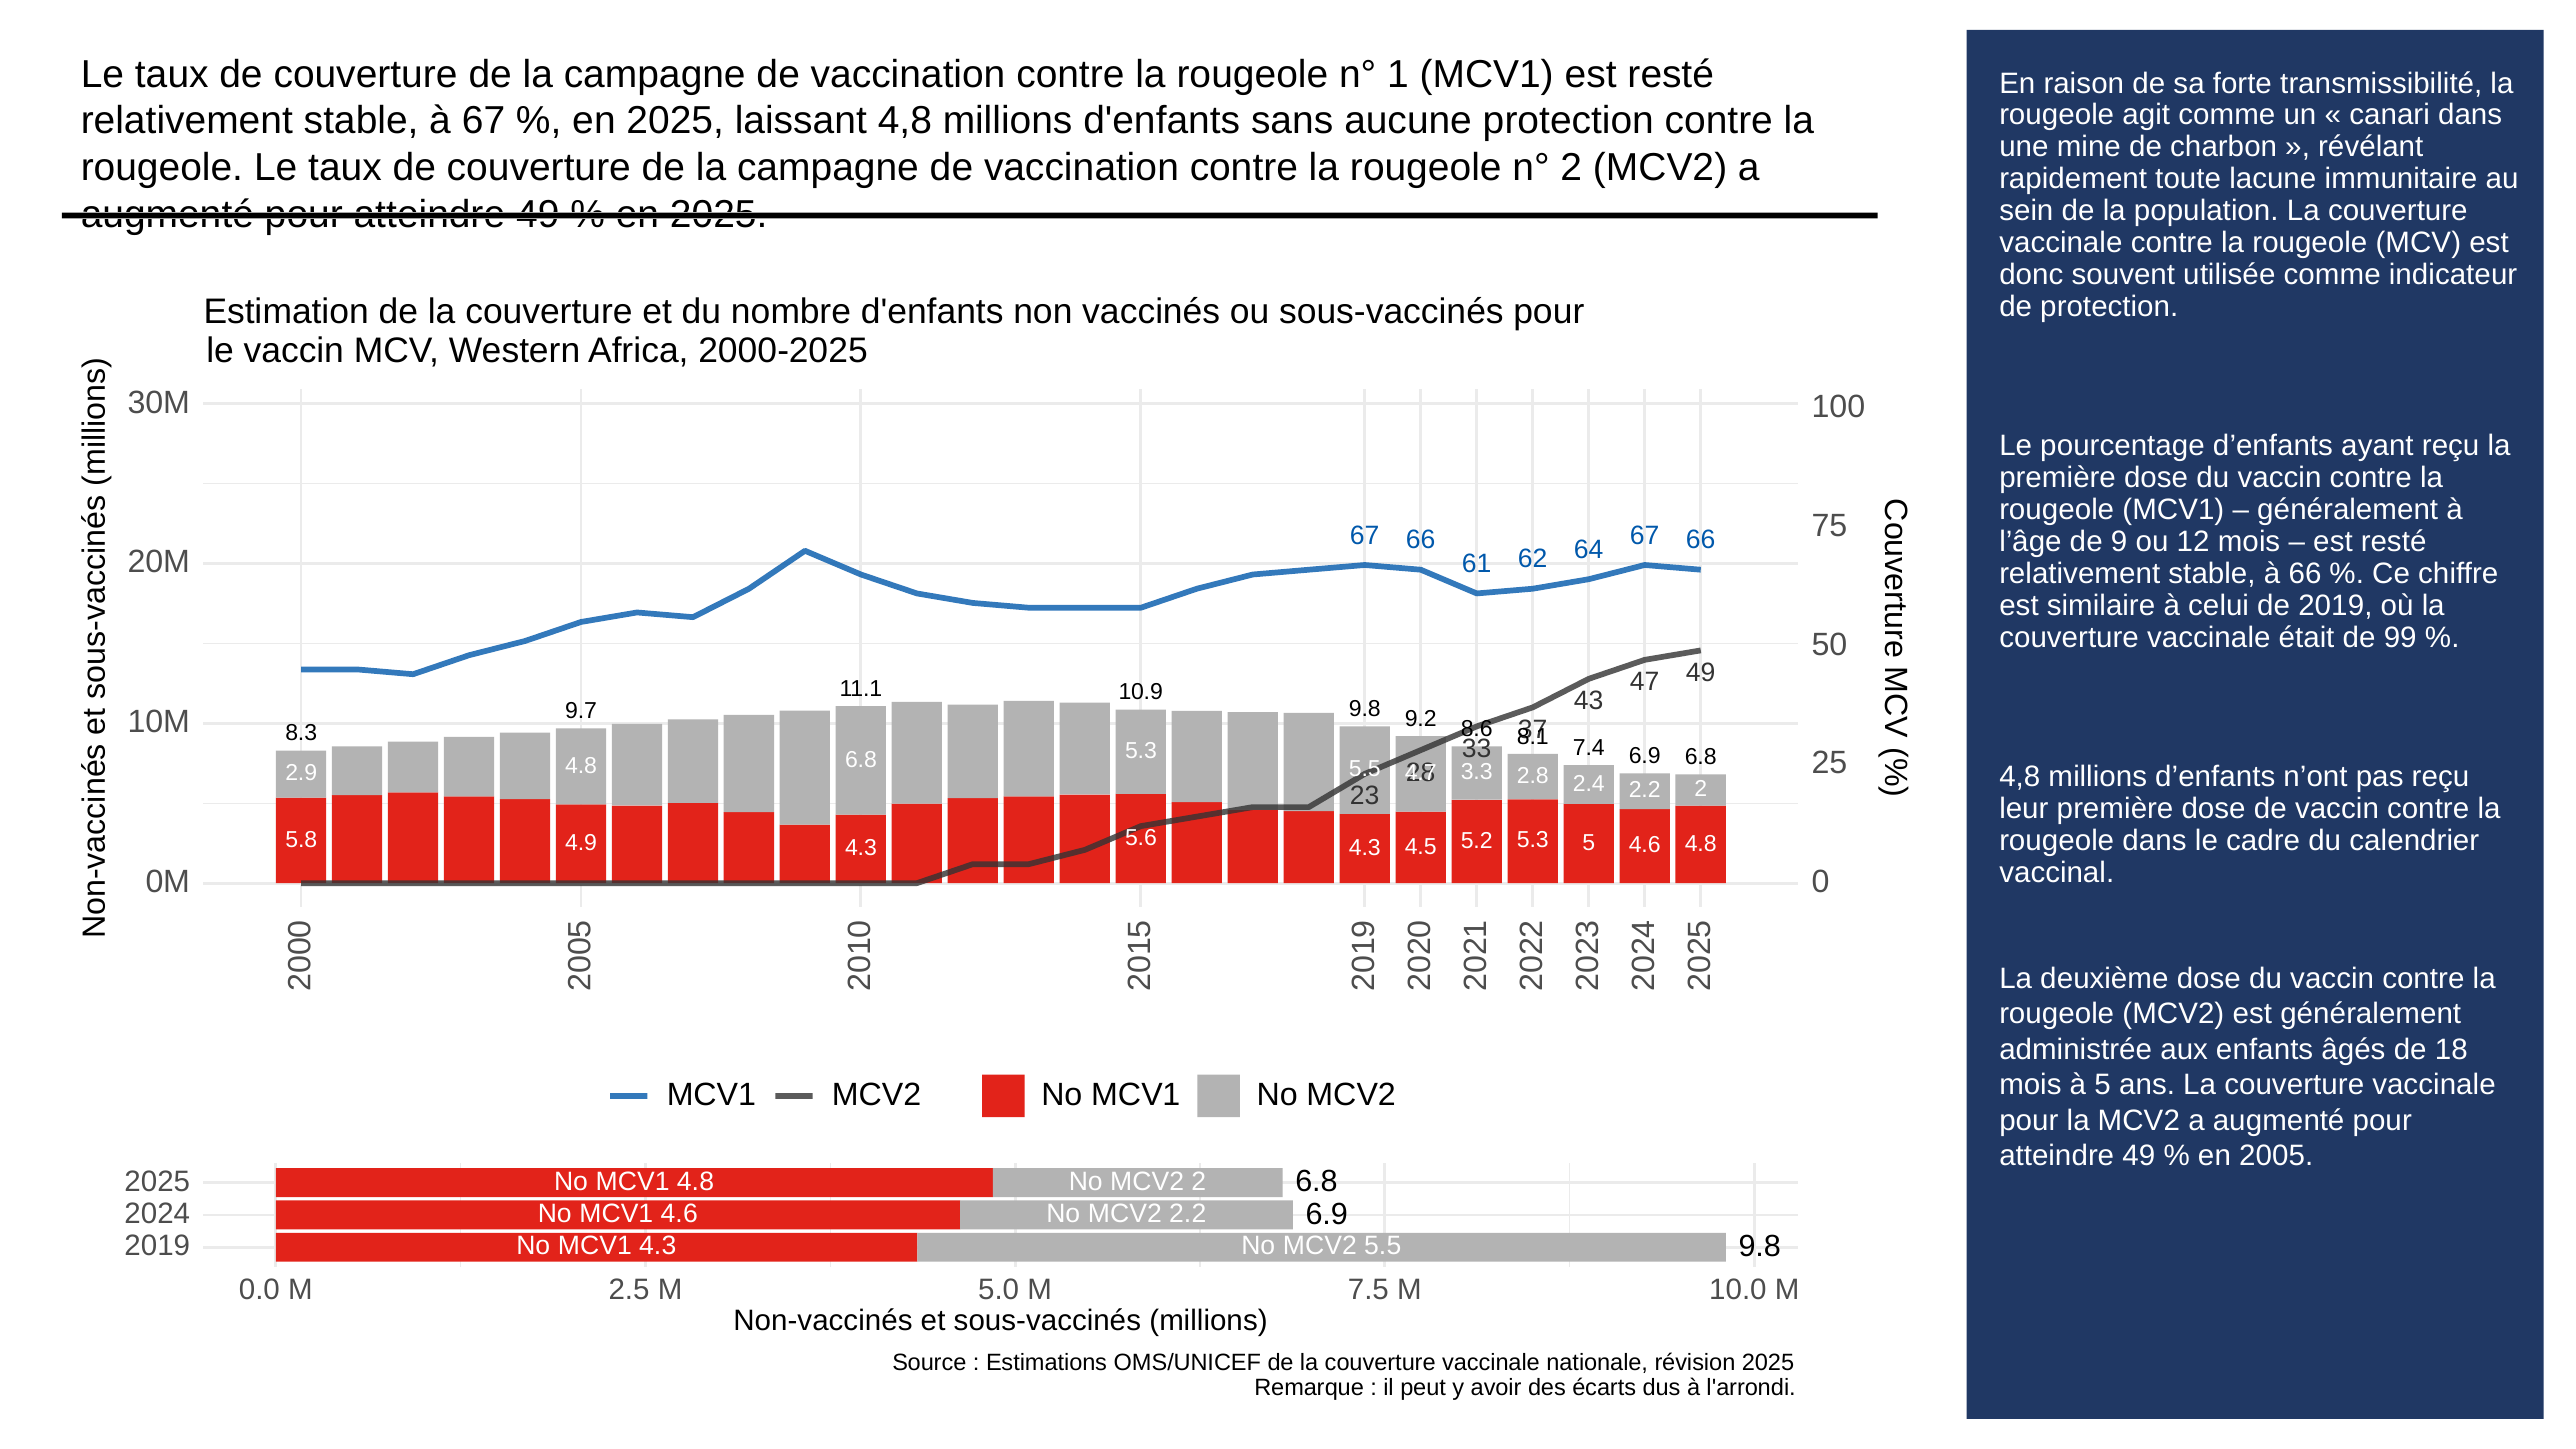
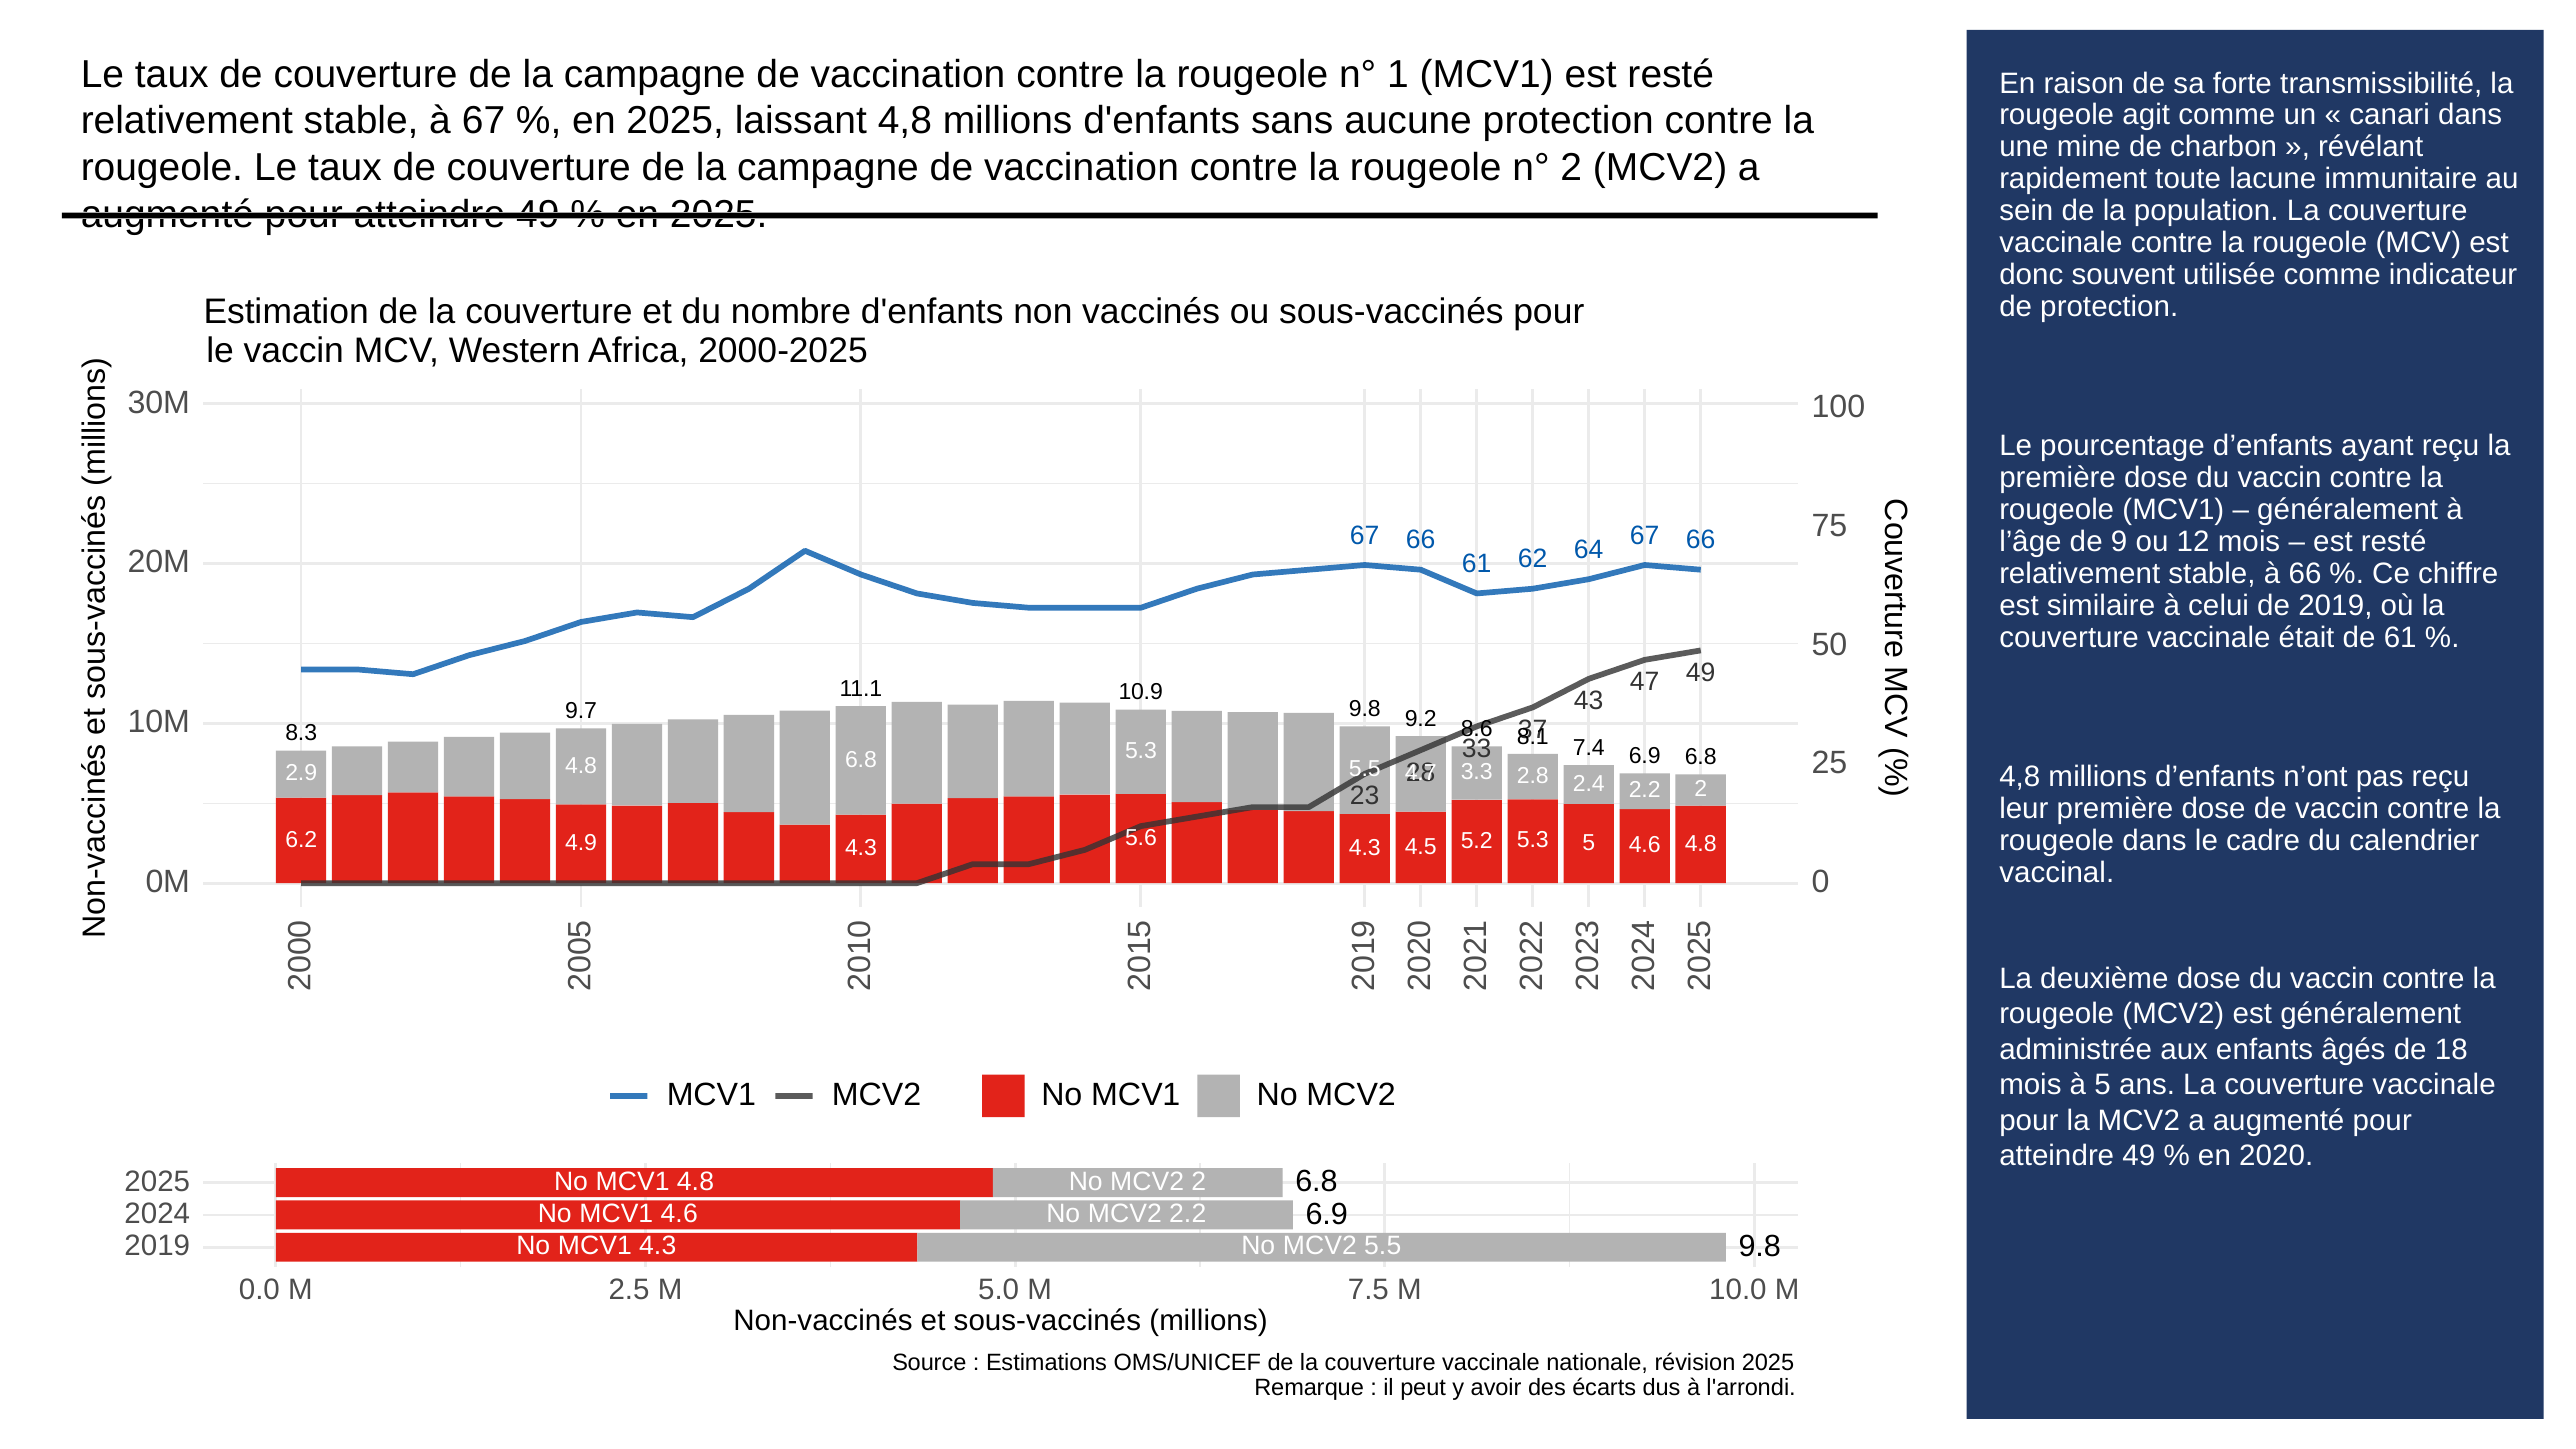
de 99: 99 -> 61
5.8: 5.8 -> 6.2
2005: 2005 -> 2020
